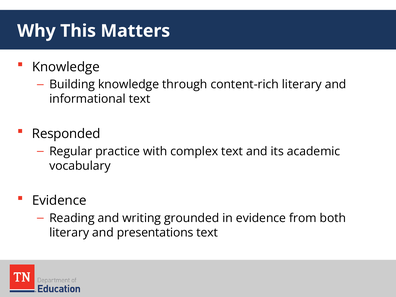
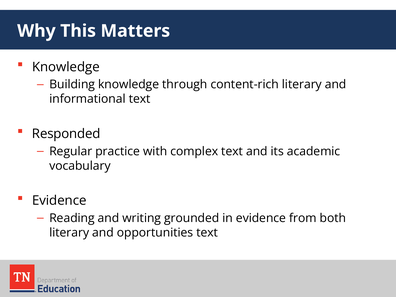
presentations: presentations -> opportunities
